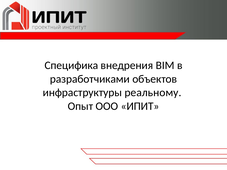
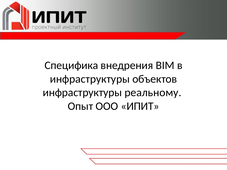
разработчиками at (90, 79): разработчиками -> инфраструктуры
